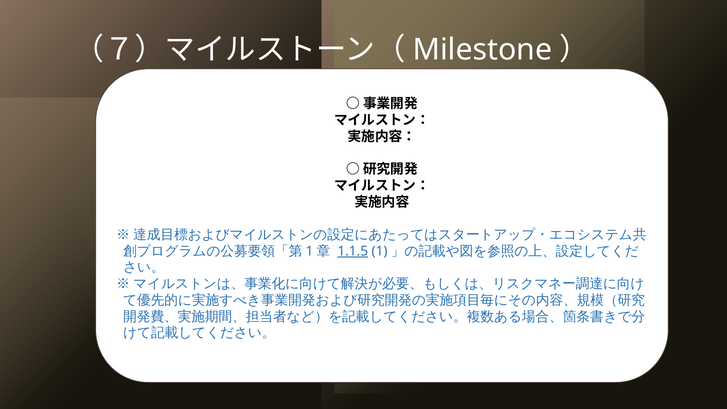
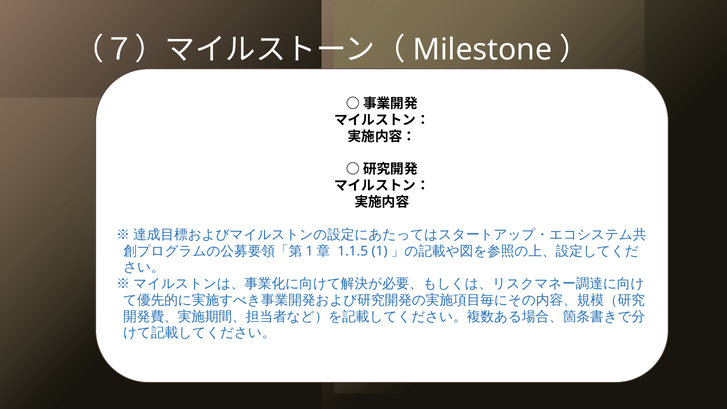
1.1.5 underline: present -> none
